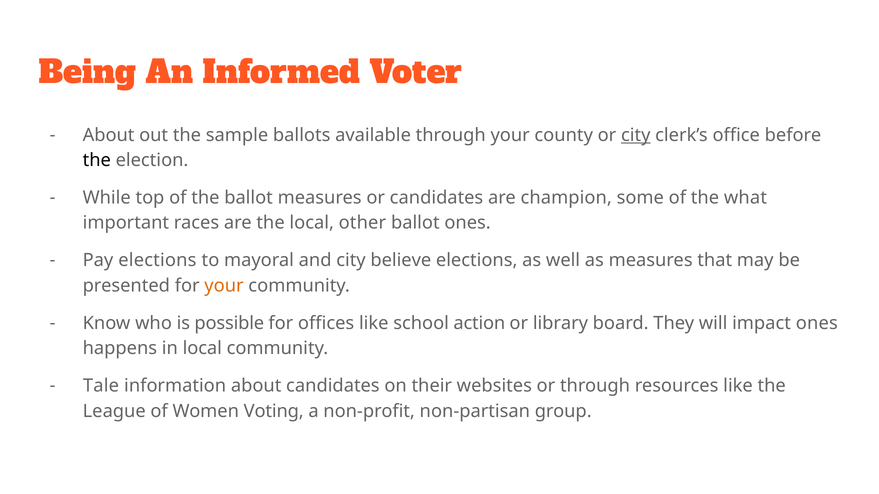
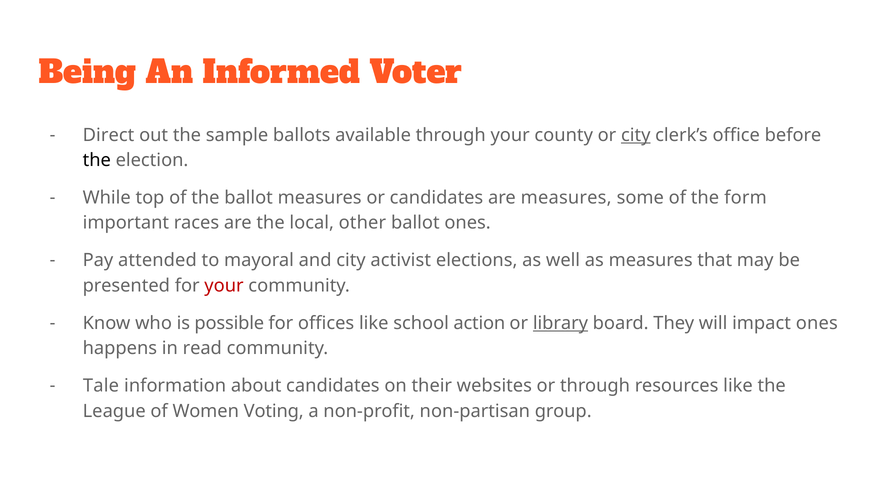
About at (109, 135): About -> Direct
are champion: champion -> measures
what: what -> form
Pay elections: elections -> attended
believe: believe -> activist
your at (224, 286) colour: orange -> red
library underline: none -> present
in local: local -> read
